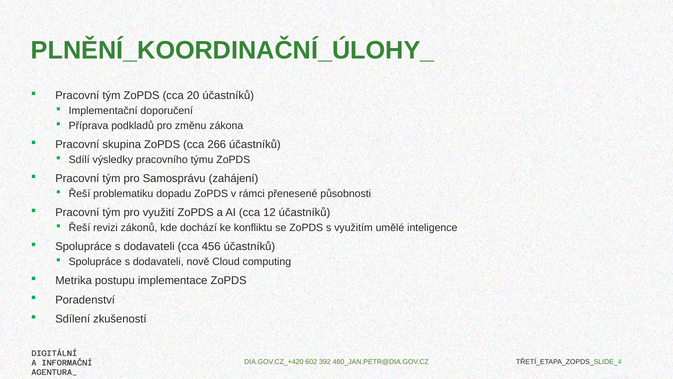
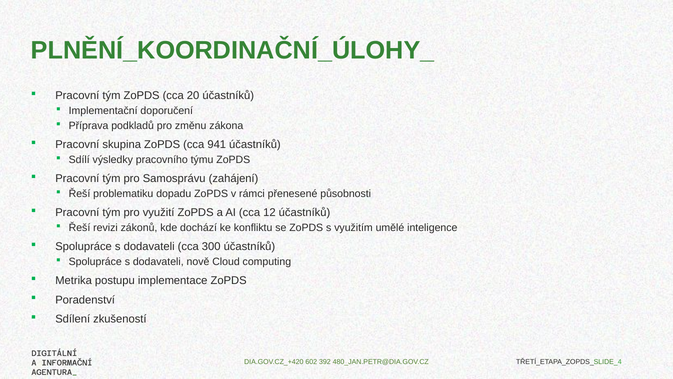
266: 266 -> 941
456: 456 -> 300
